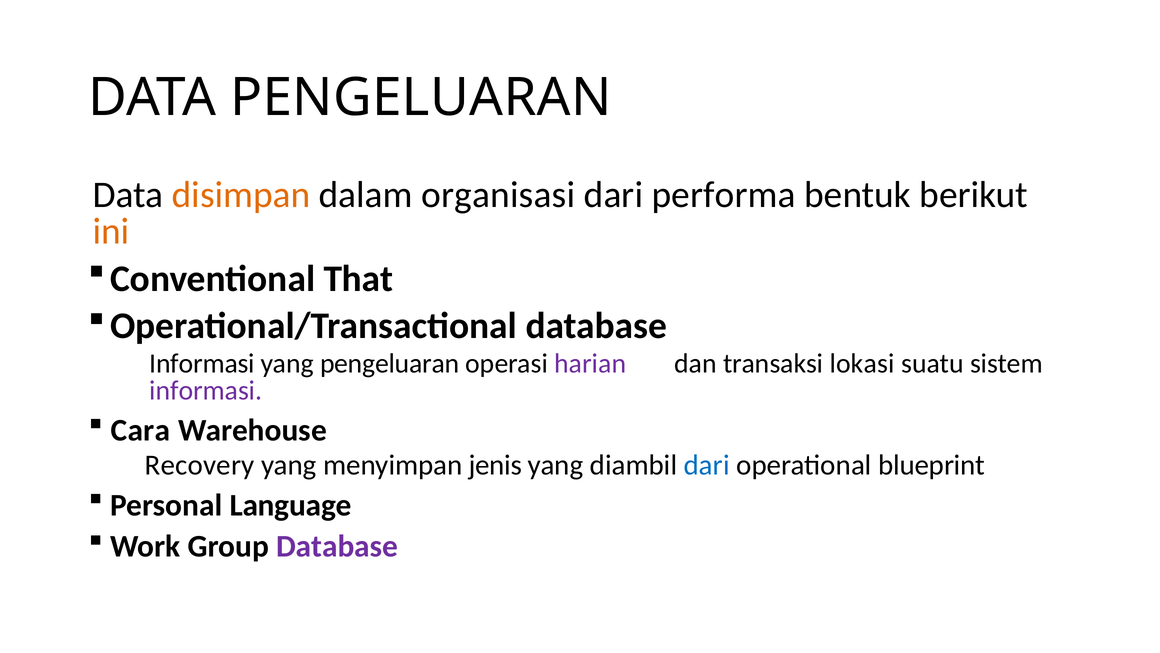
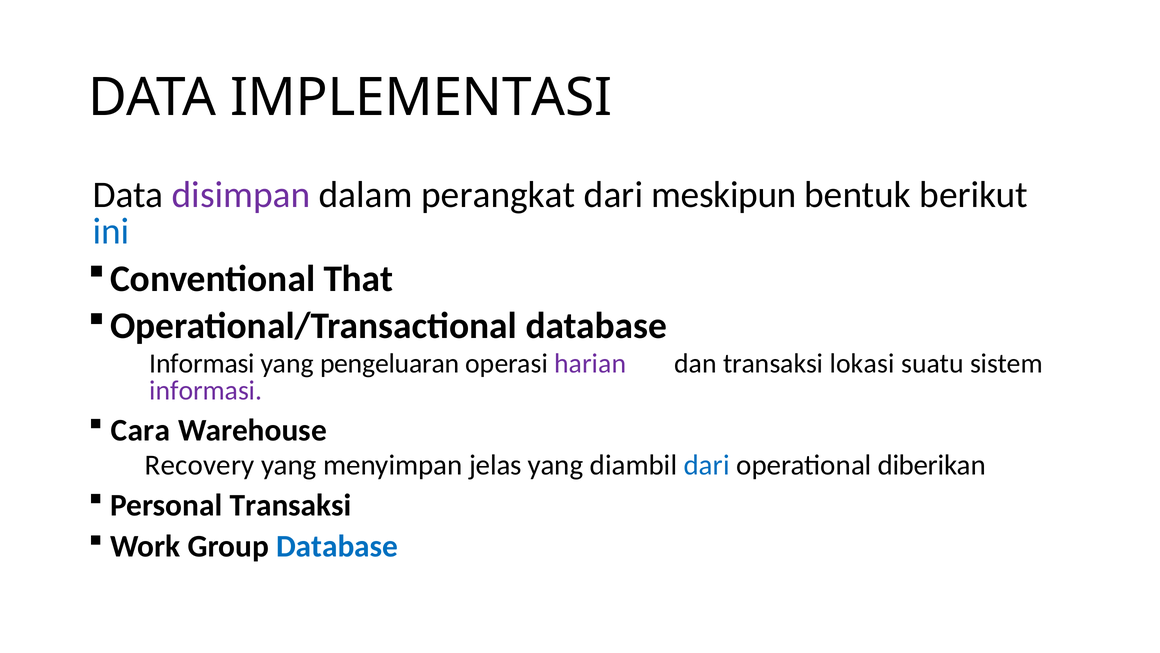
DATA PENGELUARAN: PENGELUARAN -> IMPLEMENTASI
disimpan colour: orange -> purple
organisasi: organisasi -> perangkat
performa: performa -> meskipun
ini colour: orange -> blue
jenis: jenis -> jelas
blueprint: blueprint -> diberikan
Personal Language: Language -> Transaksi
Database at (337, 546) colour: purple -> blue
